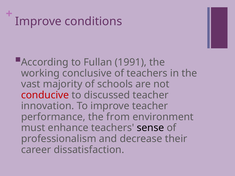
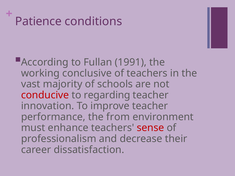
Improve at (38, 21): Improve -> Patience
discussed: discussed -> regarding
sense colour: black -> red
